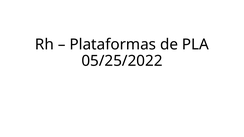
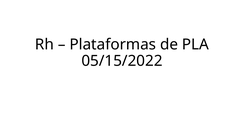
05/25/2022: 05/25/2022 -> 05/15/2022
